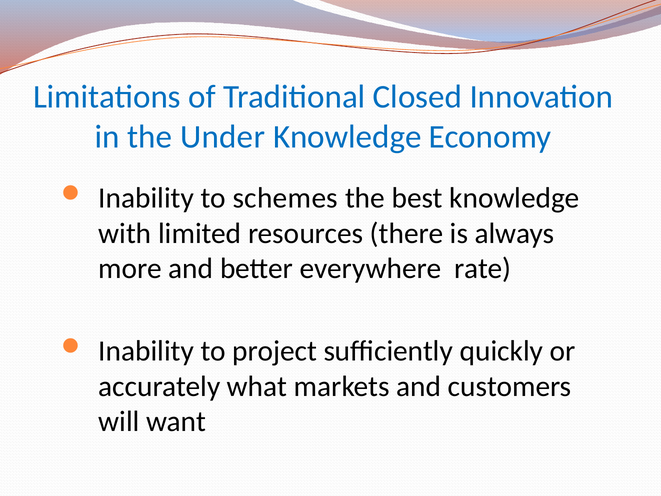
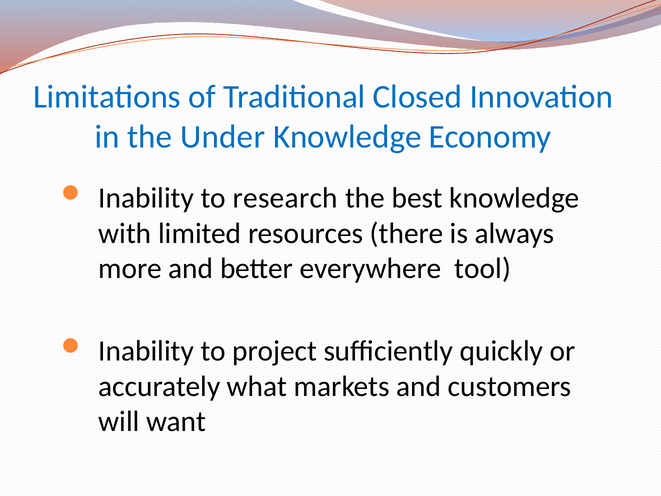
schemes: schemes -> research
rate: rate -> tool
